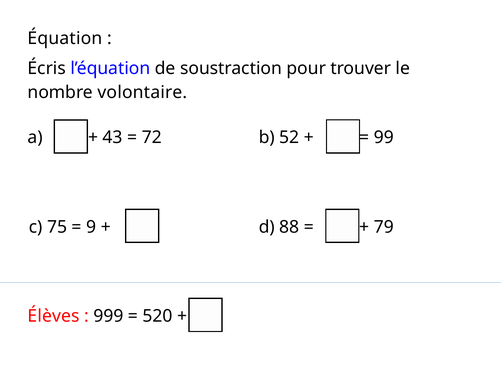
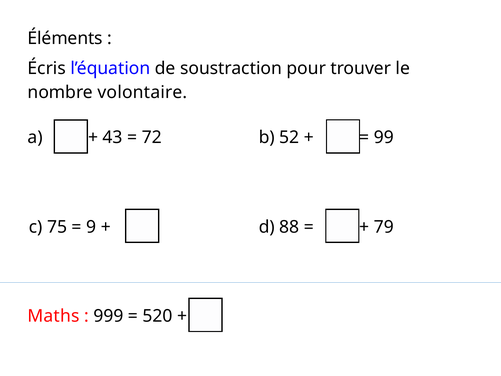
Équation: Équation -> Éléments
Élèves: Élèves -> Maths
